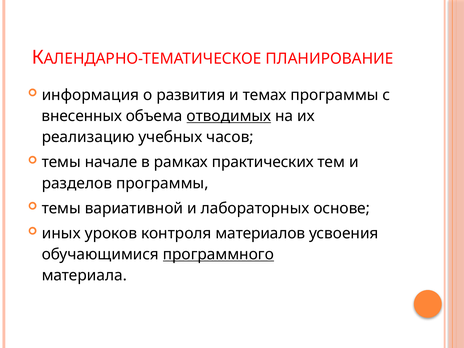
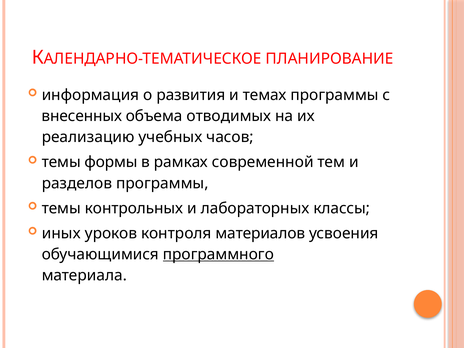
отводимых underline: present -> none
начале: начале -> формы
практических: практических -> современной
вариативной: вариативной -> контрольных
основе: основе -> классы
